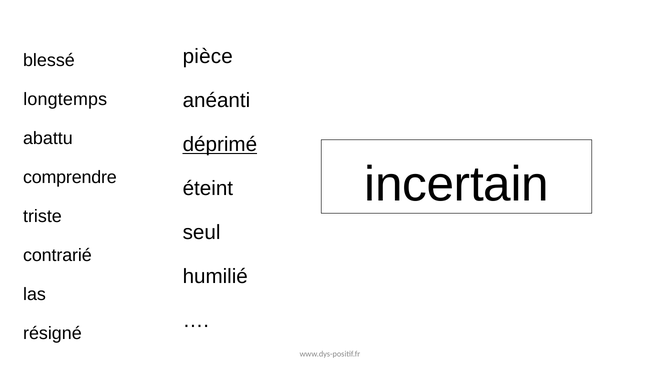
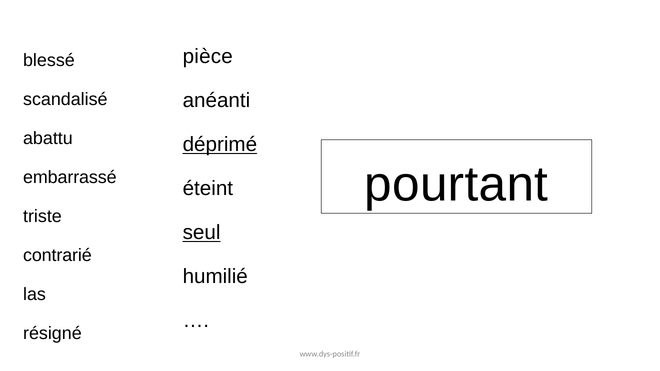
longtemps: longtemps -> scandalisé
incertain: incertain -> pourtant
comprendre: comprendre -> embarrassé
seul underline: none -> present
